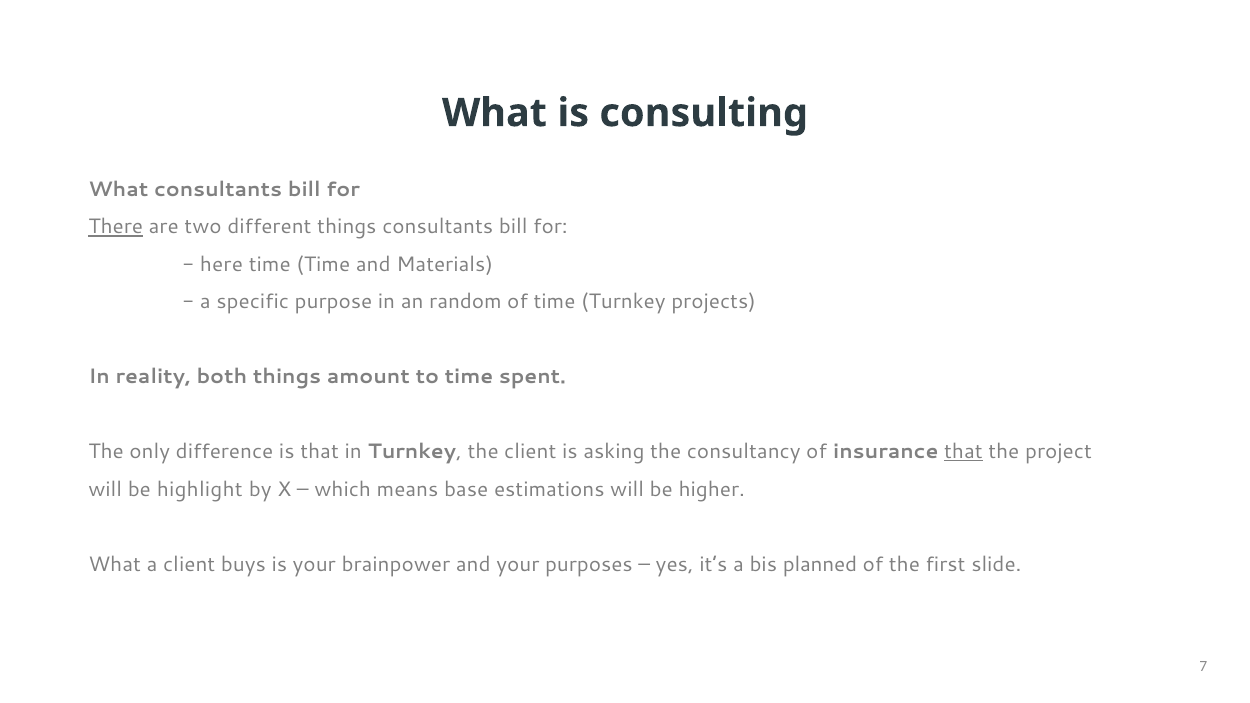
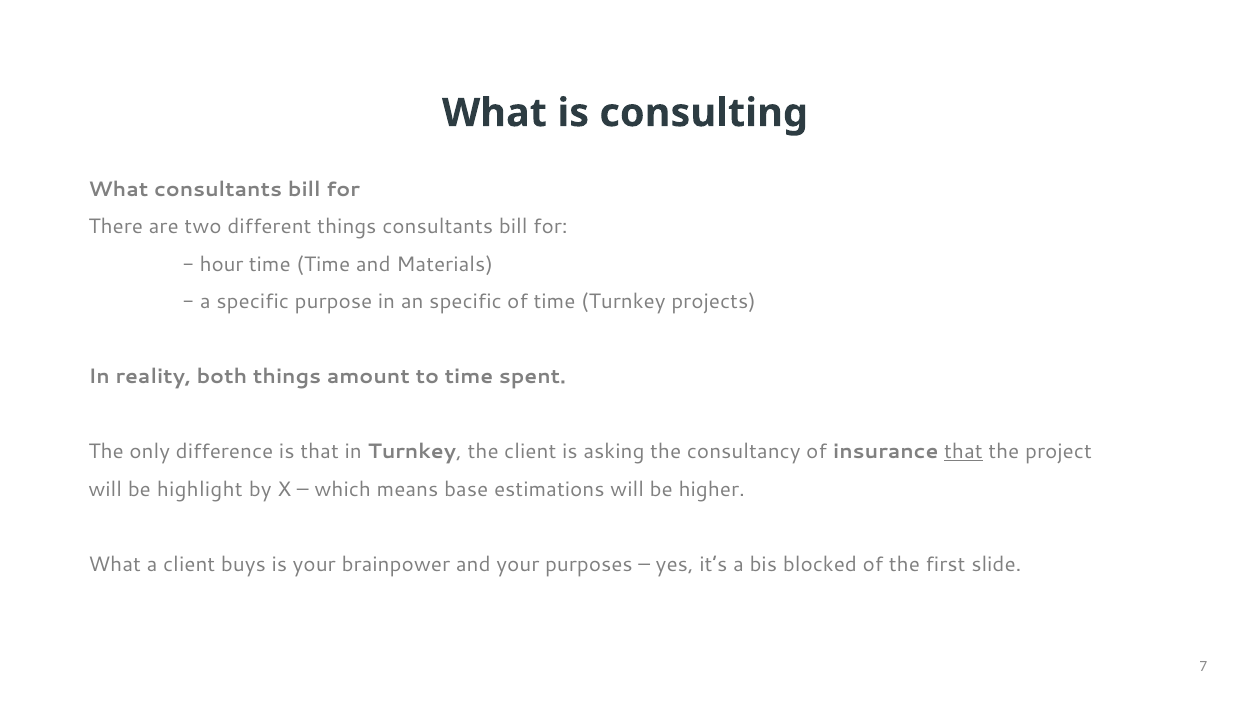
There underline: present -> none
here: here -> hour
an random: random -> specific
planned: planned -> blocked
